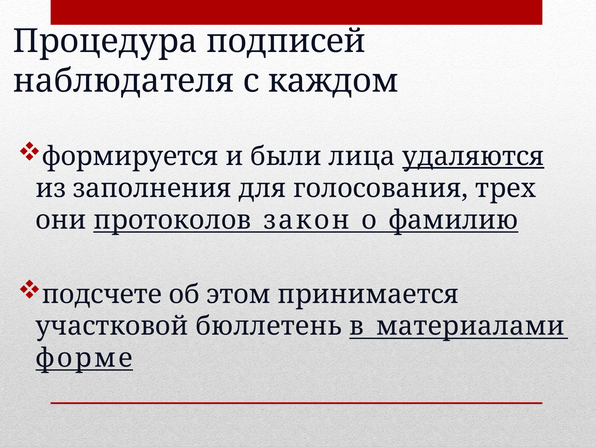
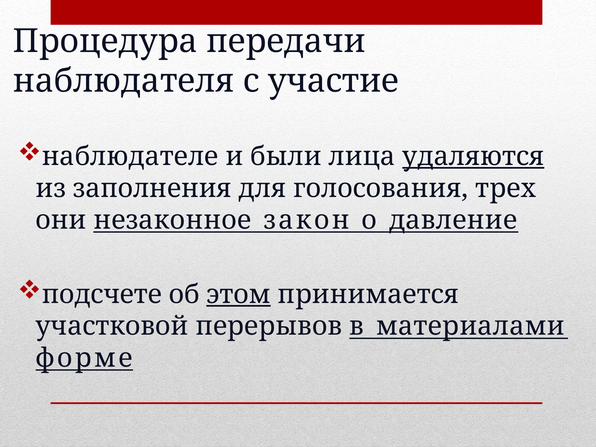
подписей: подписей -> передачи
каждом: каждом -> участие
формируется: формируется -> наблюдателе
протоколов: протоколов -> незаконное
фамилию: фамилию -> давление
этом underline: none -> present
бюллетень: бюллетень -> перерывов
